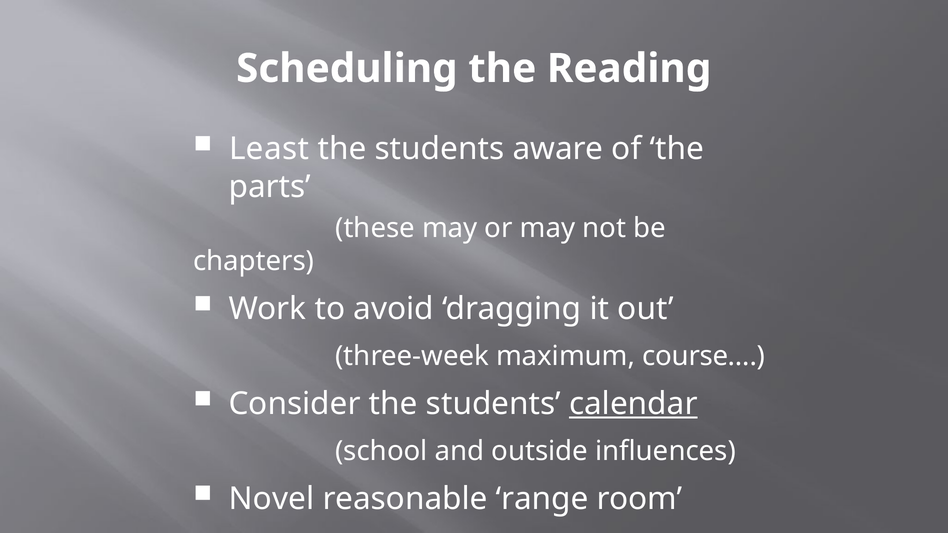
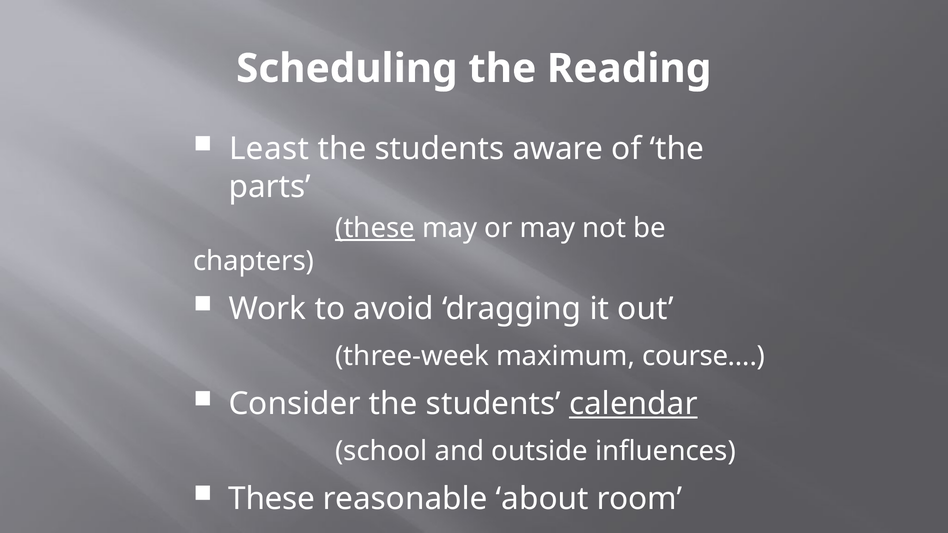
these at (375, 228) underline: none -> present
Novel at (271, 499): Novel -> These
range: range -> about
